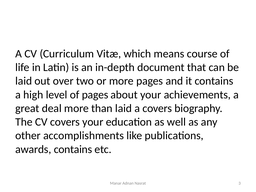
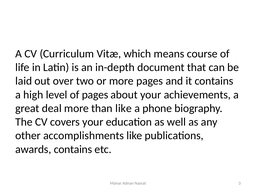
than laid: laid -> like
a covers: covers -> phone
